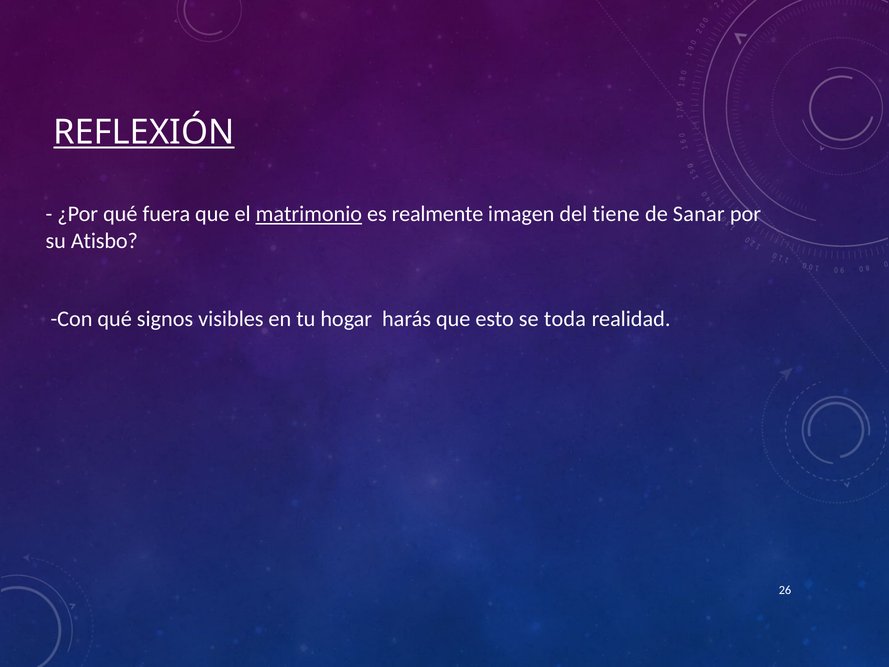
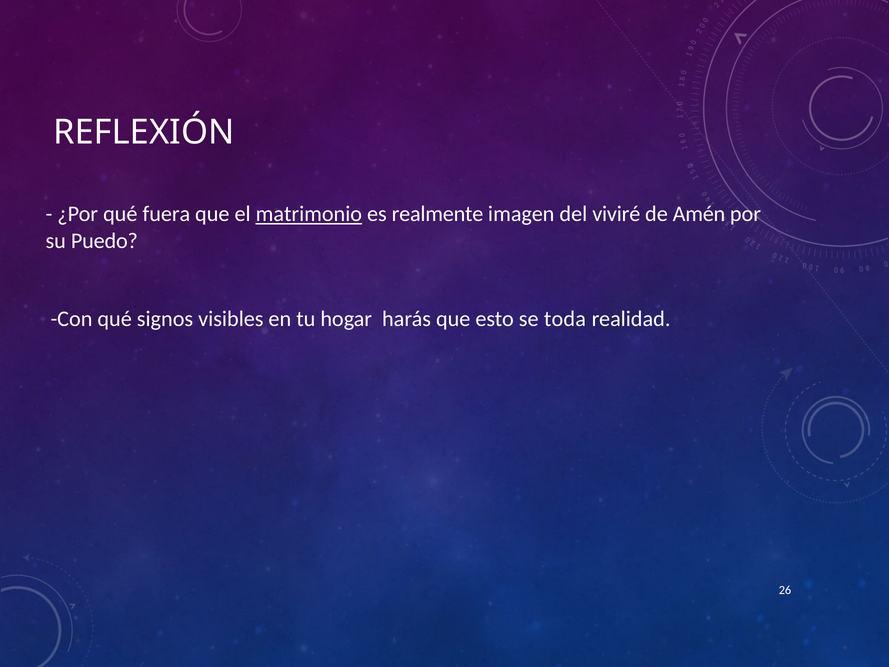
REFLEXIÓN underline: present -> none
tiene: tiene -> viviré
Sanar: Sanar -> Amén
Atisbo: Atisbo -> Puedo
